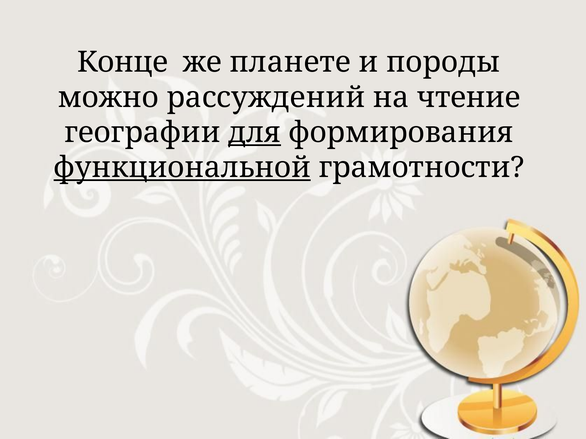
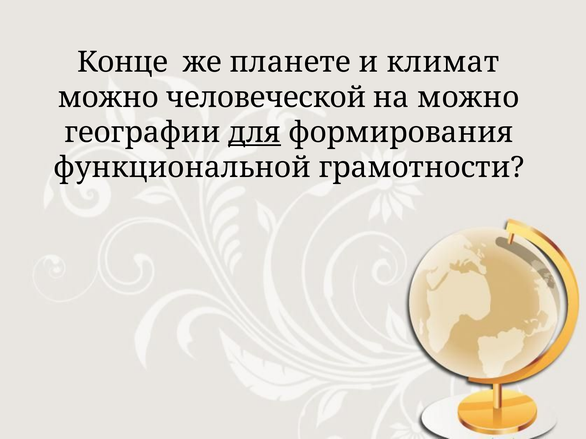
породы: породы -> климат
рассуждений: рассуждений -> человеческой
на чтение: чтение -> можно
функциональной underline: present -> none
